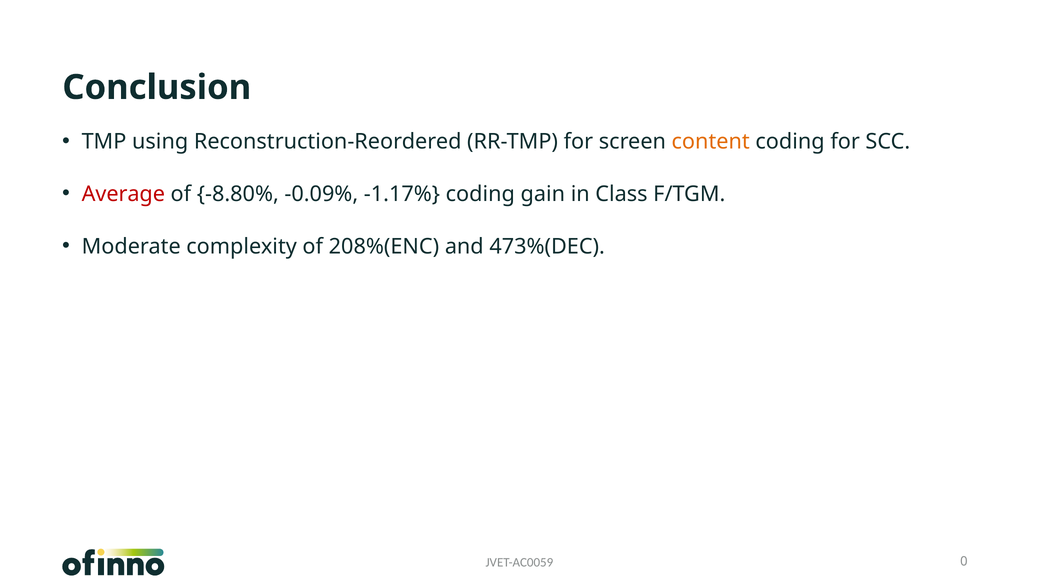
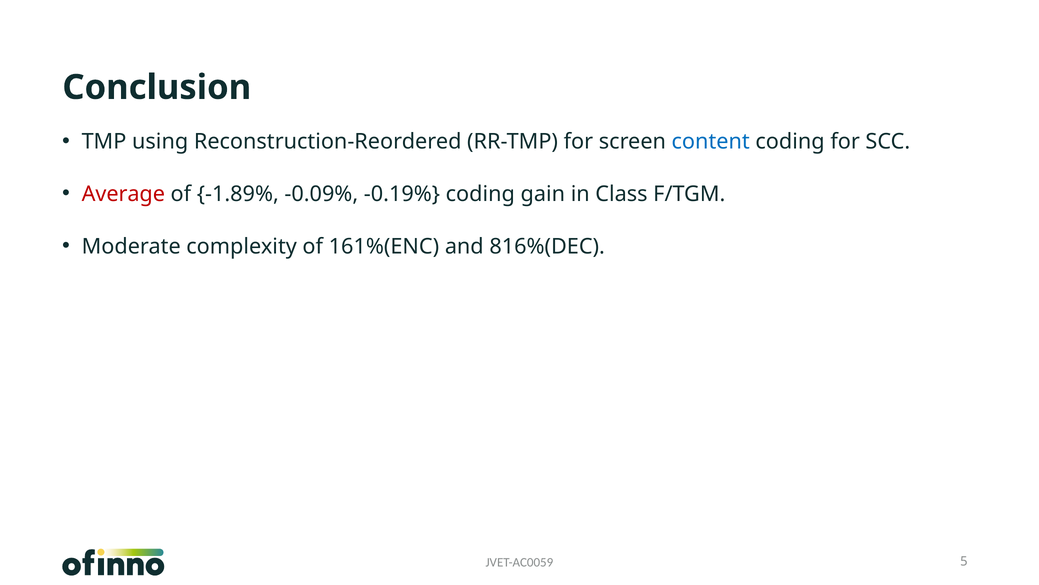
content colour: orange -> blue
-8.80%: -8.80% -> -1.89%
-1.17%: -1.17% -> -0.19%
208%(ENC: 208%(ENC -> 161%(ENC
473%(DEC: 473%(DEC -> 816%(DEC
0: 0 -> 5
